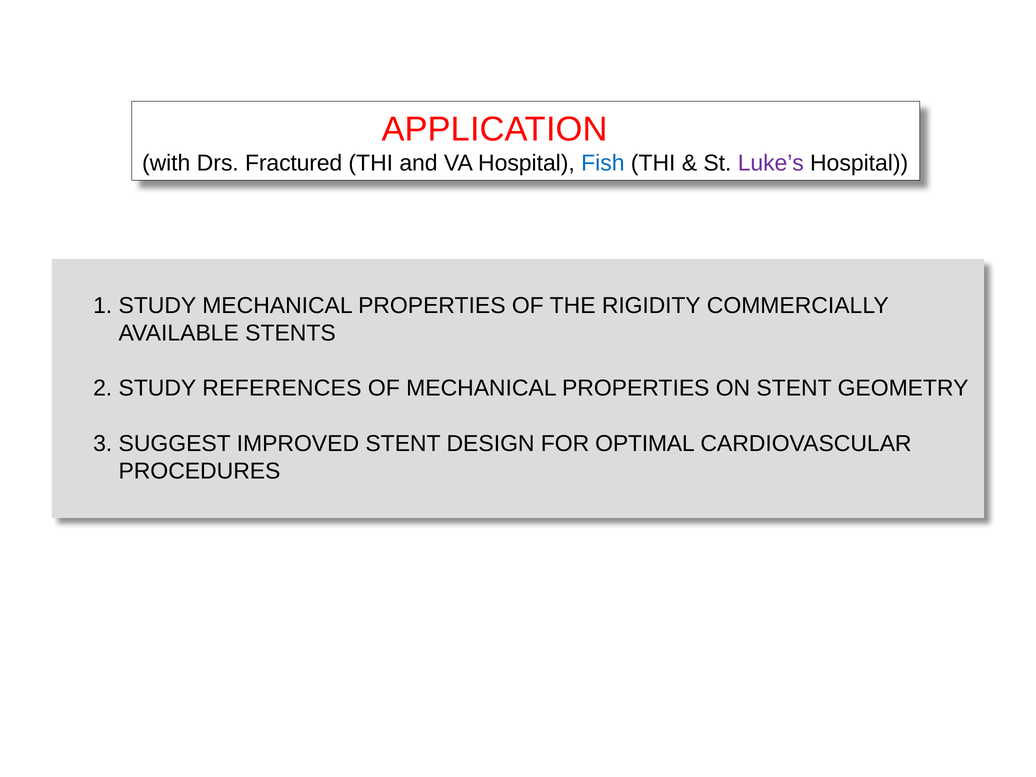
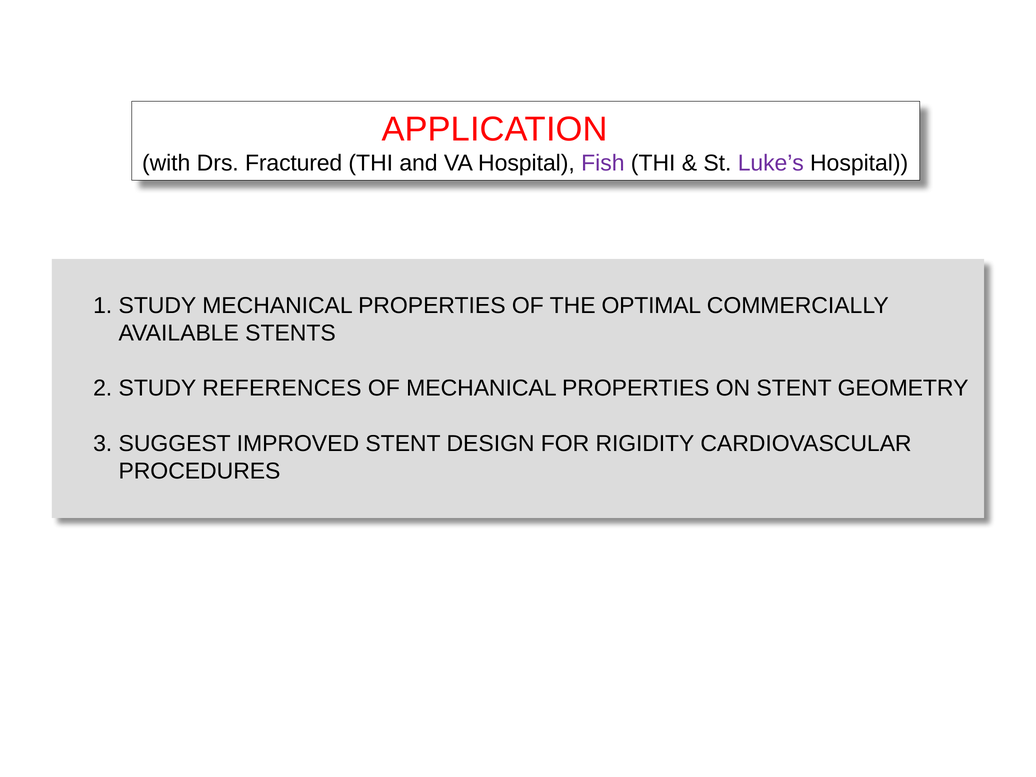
Fish colour: blue -> purple
RIGIDITY: RIGIDITY -> OPTIMAL
OPTIMAL: OPTIMAL -> RIGIDITY
